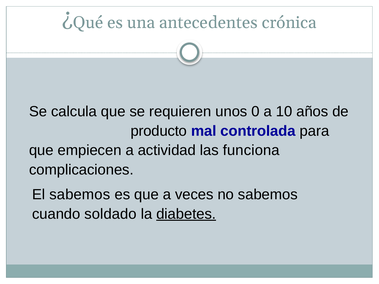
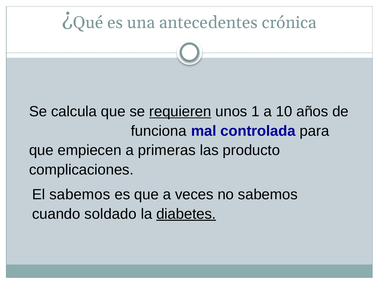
requieren underline: none -> present
0: 0 -> 1
producto: producto -> funciona
actividad: actividad -> primeras
funciona: funciona -> producto
